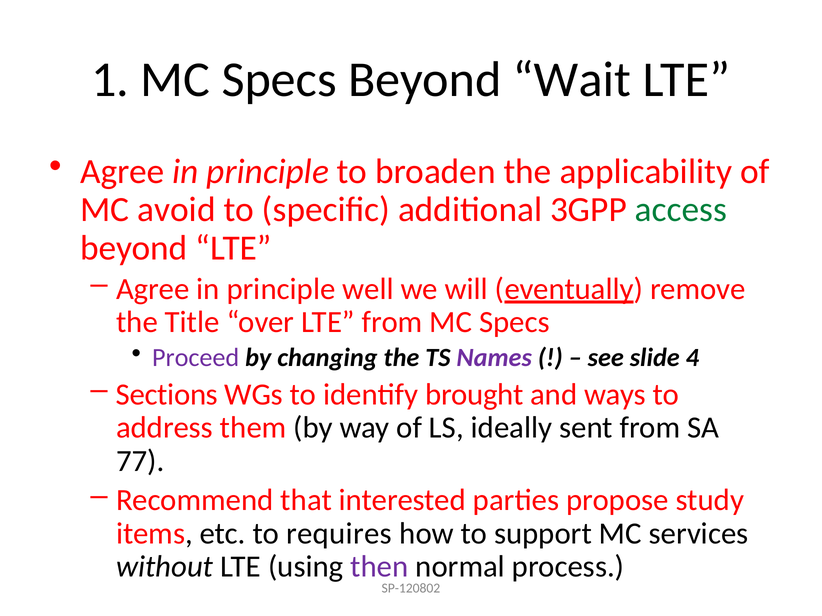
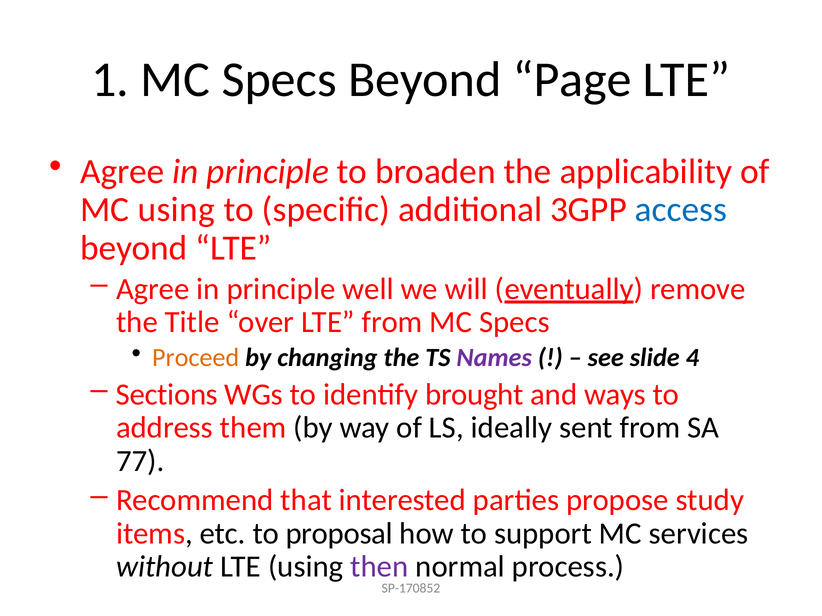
Wait: Wait -> Page
MC avoid: avoid -> using
access colour: green -> blue
Proceed colour: purple -> orange
requires: requires -> proposal
SP-120802: SP-120802 -> SP-170852
